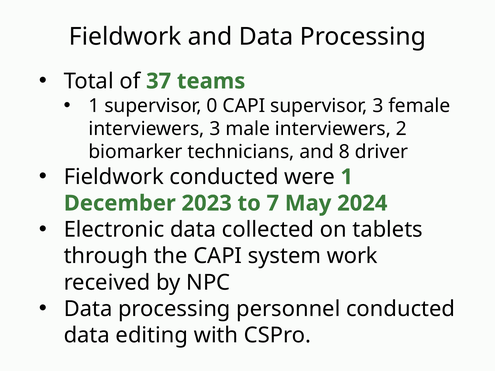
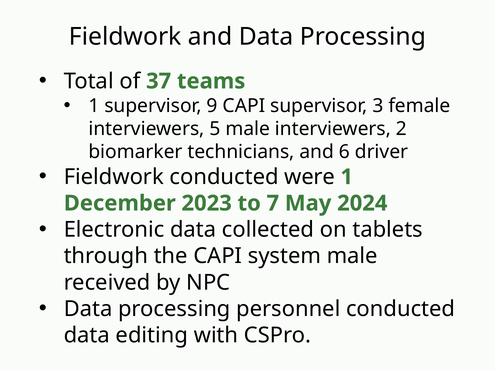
0: 0 -> 9
interviewers 3: 3 -> 5
8: 8 -> 6
system work: work -> male
